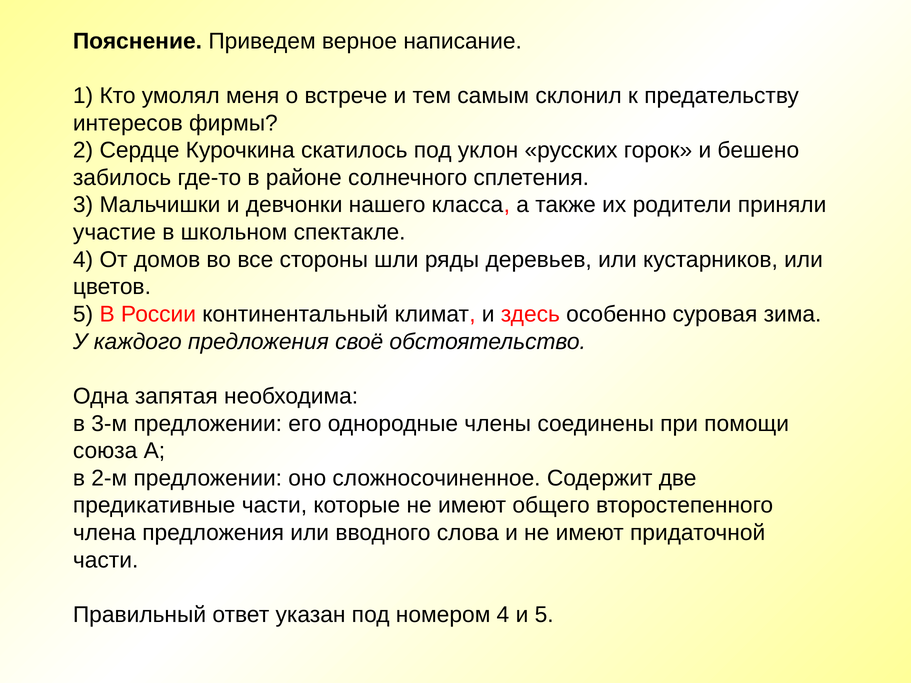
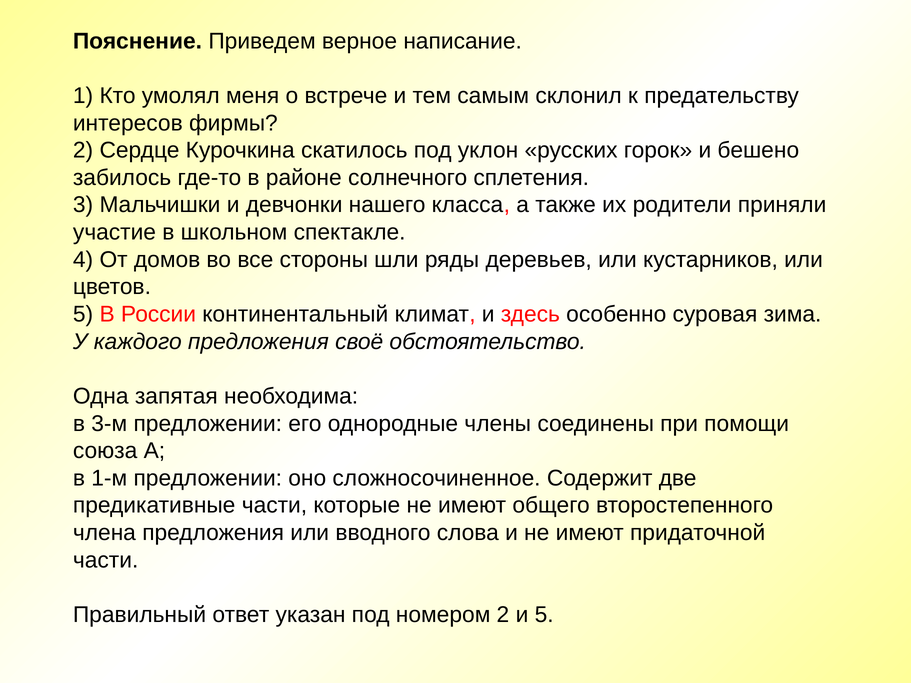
2-м: 2-м -> 1-м
номером 4: 4 -> 2
